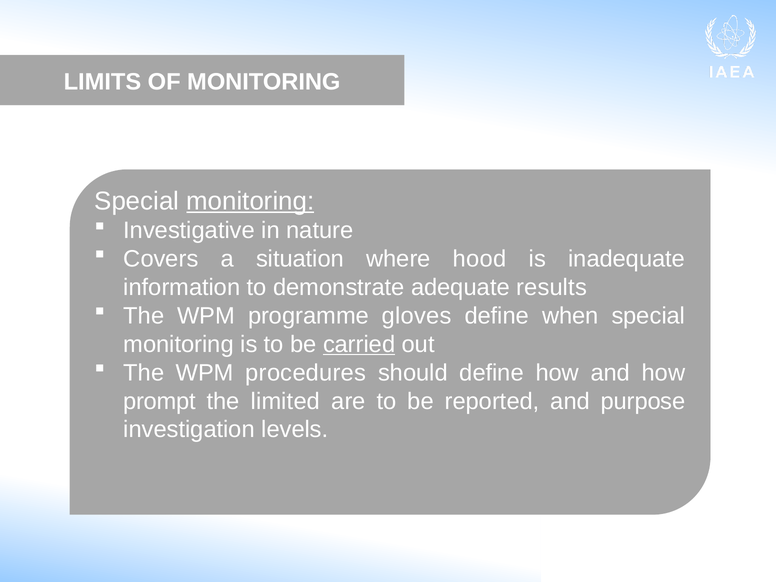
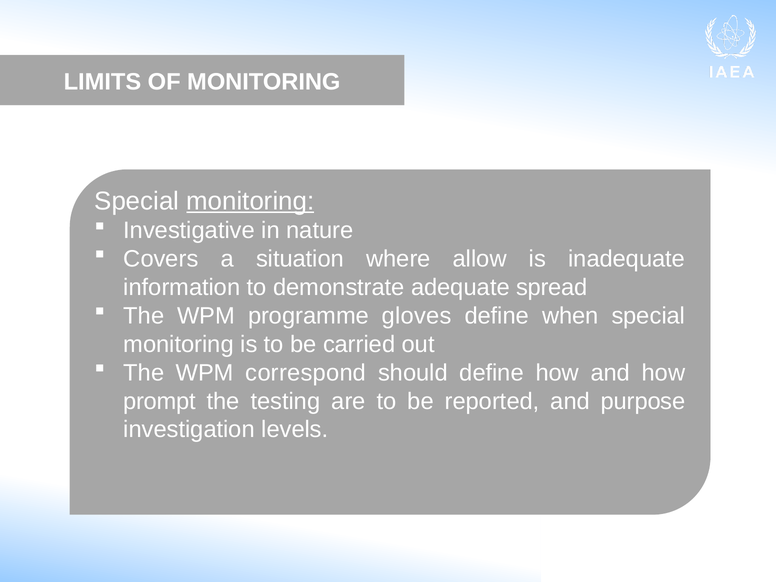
hood: hood -> allow
results: results -> spread
carried underline: present -> none
procedures: procedures -> correspond
limited: limited -> testing
